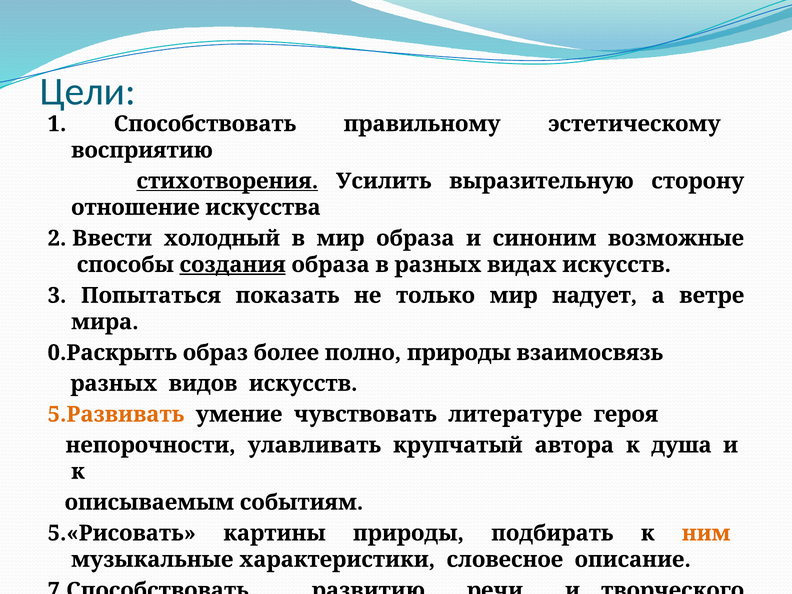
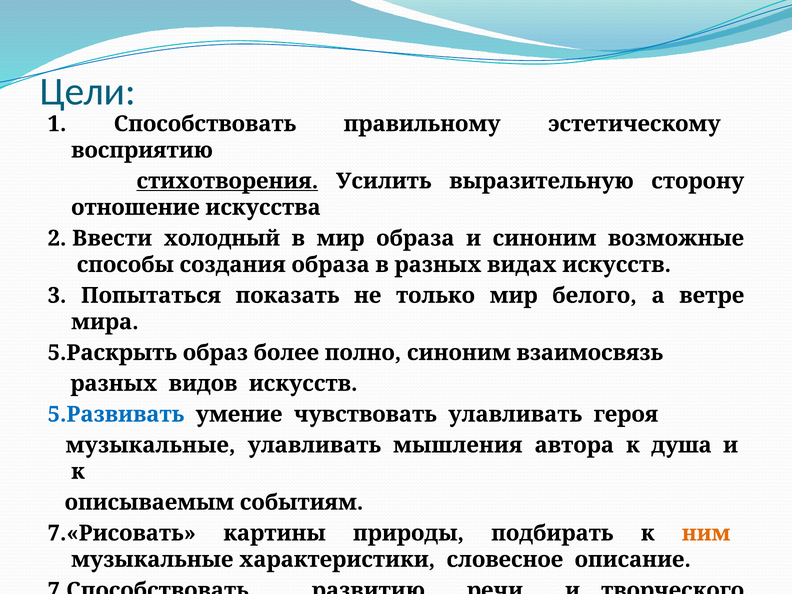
создания underline: present -> none
надует: надует -> белого
0.Раскрыть: 0.Раскрыть -> 5.Раскрыть
полно природы: природы -> синоним
5.Развивать colour: orange -> blue
чувствовать литературе: литературе -> улавливать
непорочности at (151, 445): непорочности -> музыкальные
улавливать крупчатый: крупчатый -> мышления
5.«Рисовать: 5.«Рисовать -> 7.«Рисовать
